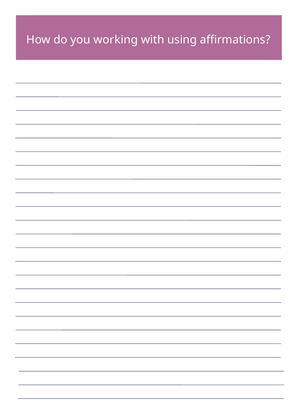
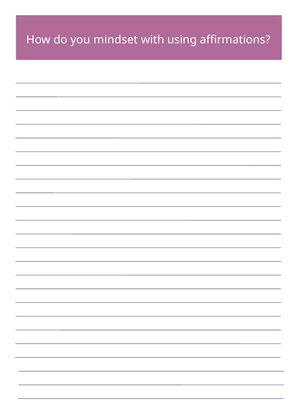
working: working -> mindset
